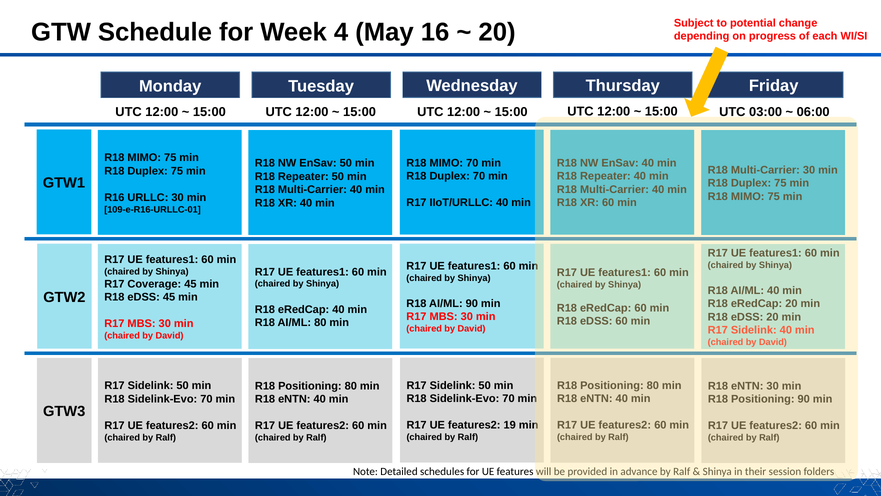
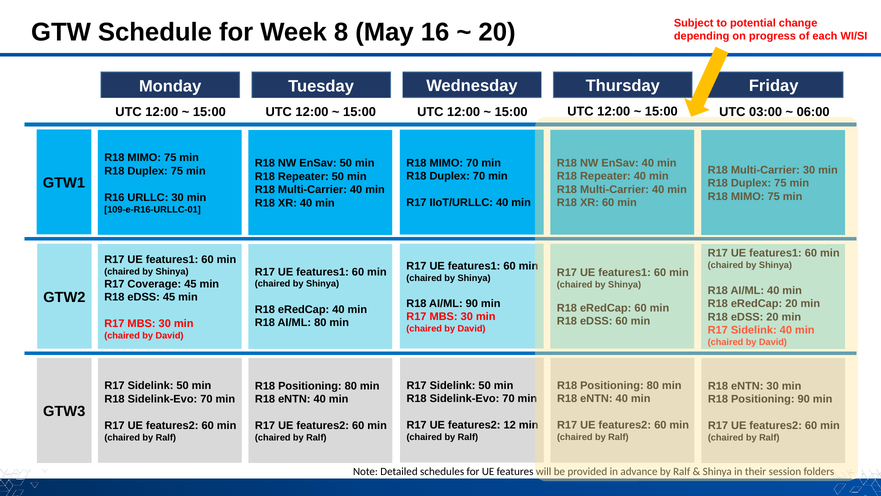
4: 4 -> 8
19: 19 -> 12
